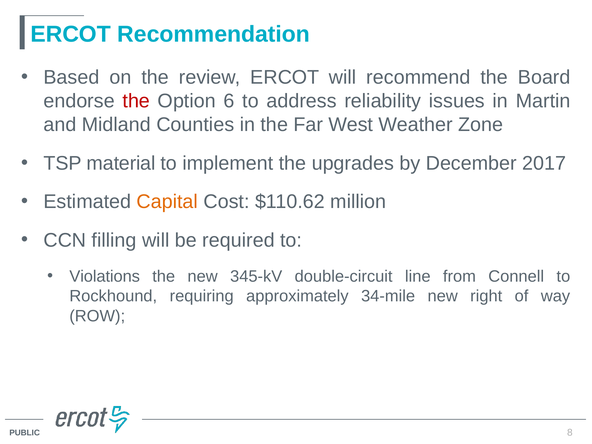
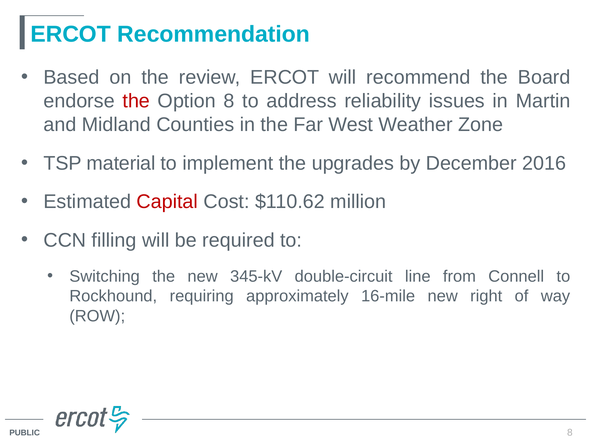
Option 6: 6 -> 8
2017: 2017 -> 2016
Capital colour: orange -> red
Violations: Violations -> Switching
34-mile: 34-mile -> 16-mile
